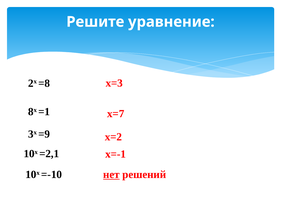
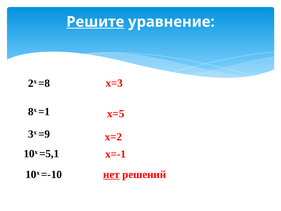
Решите underline: none -> present
х=7: х=7 -> х=5
=2,1: =2,1 -> =5,1
